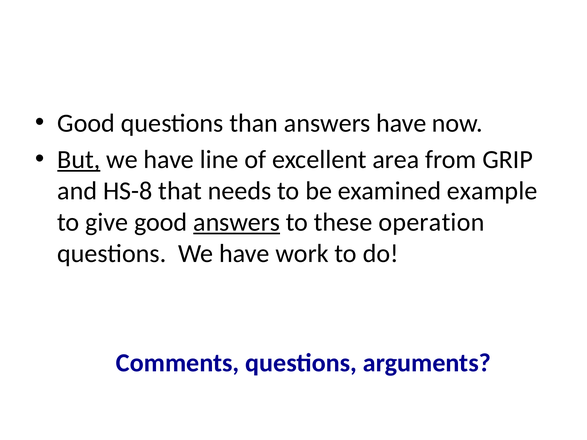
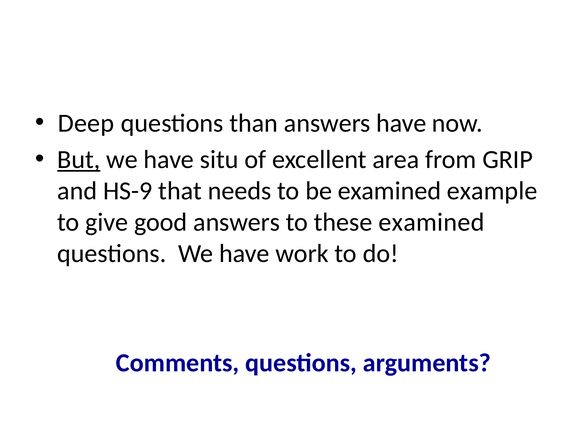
Good at (86, 123): Good -> Deep
line: line -> situ
HS-8: HS-8 -> HS-9
answers at (237, 222) underline: present -> none
these operation: operation -> examined
